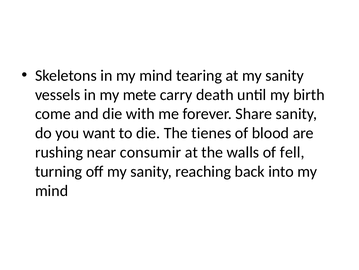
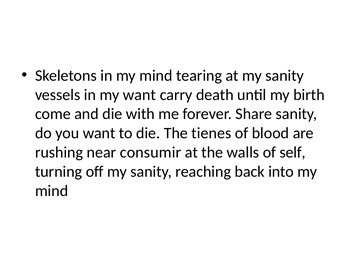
my mete: mete -> want
fell: fell -> self
